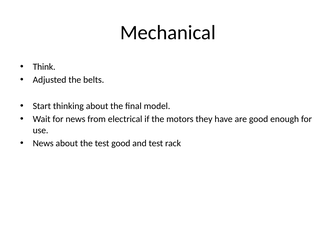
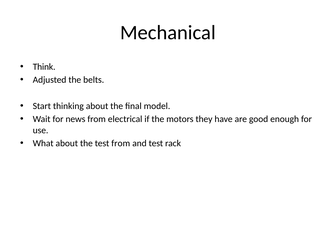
News at (43, 143): News -> What
test good: good -> from
